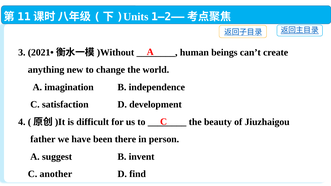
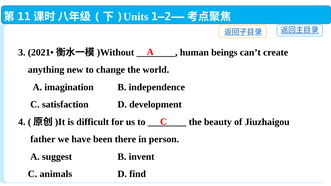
another: another -> animals
